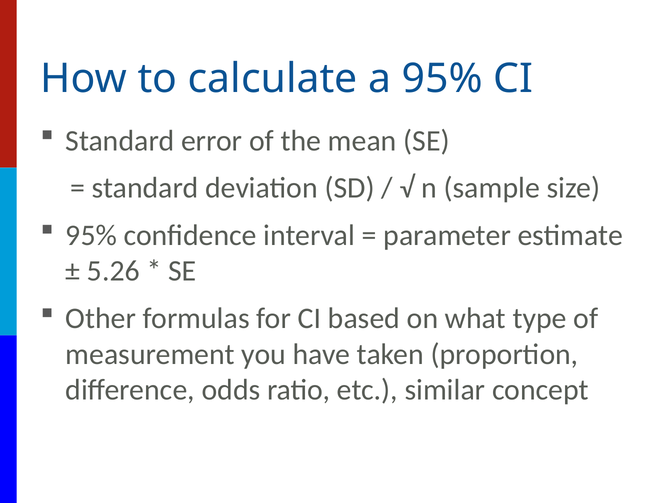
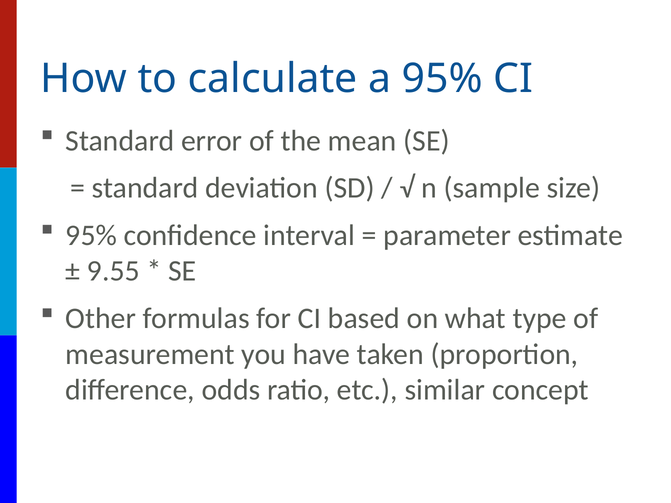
5.26: 5.26 -> 9.55
